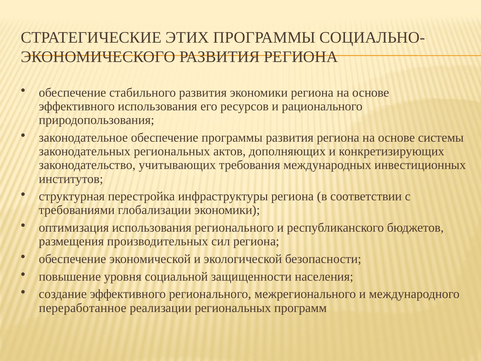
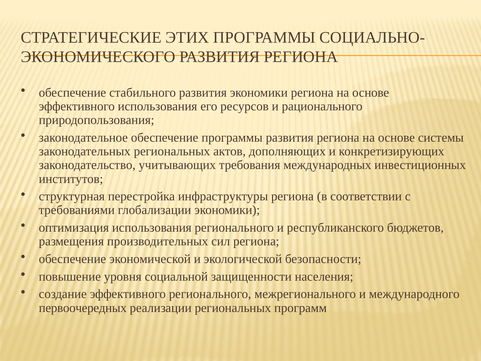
переработанное: переработанное -> первоочередных
